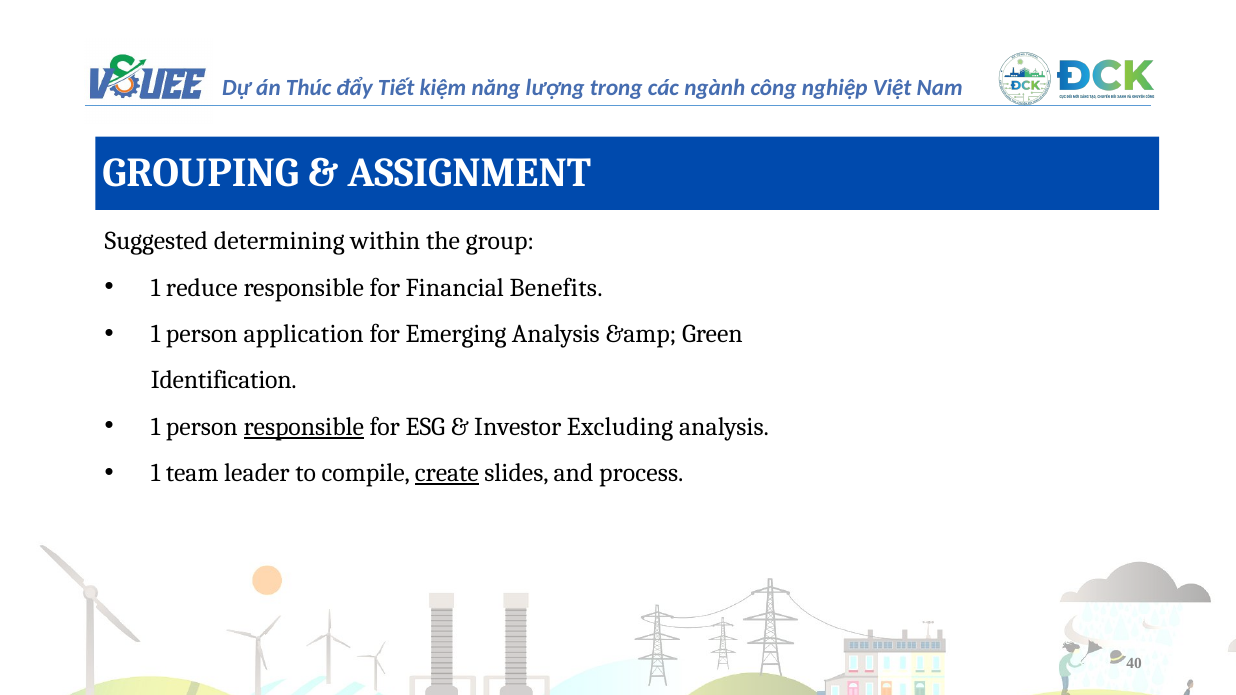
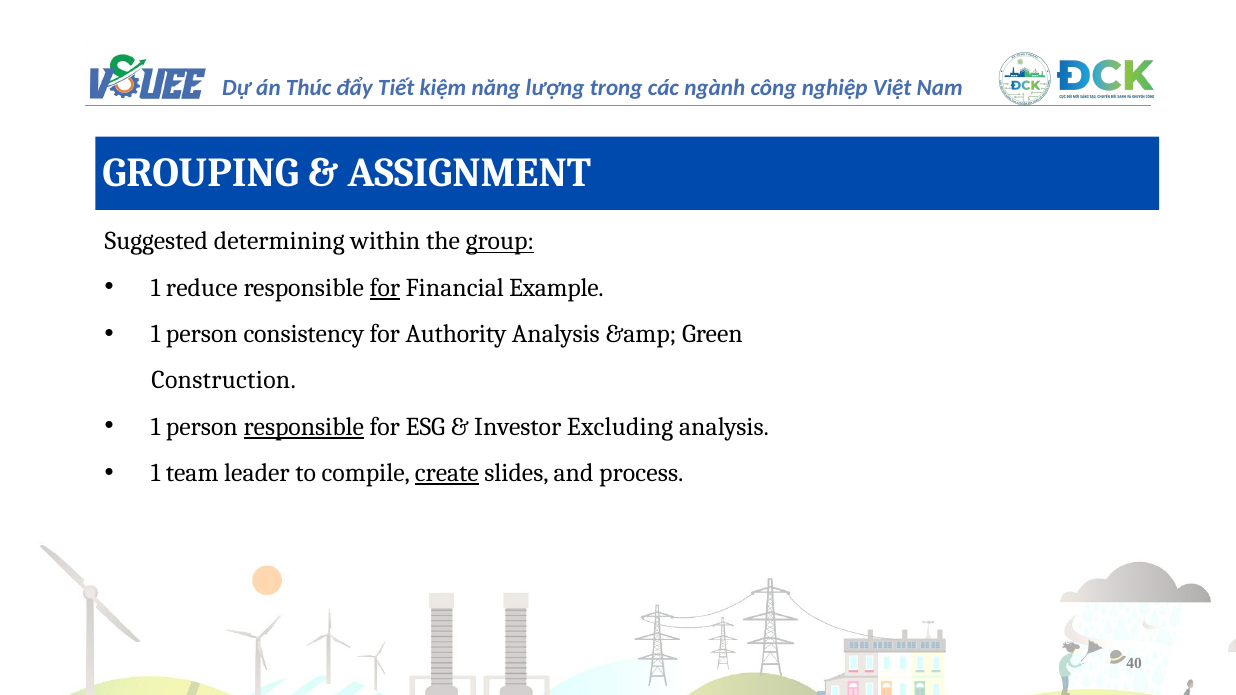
group underline: none -> present
for at (385, 288) underline: none -> present
Benefits: Benefits -> Example
application: application -> consistency
Emerging: Emerging -> Authority
Identification: Identification -> Construction
